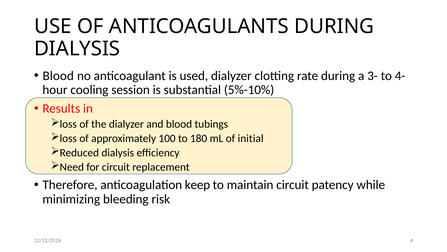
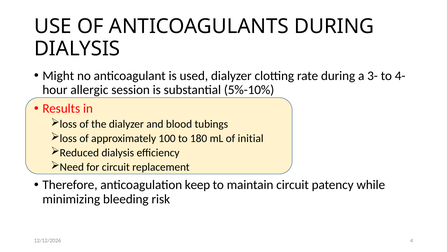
Blood at (58, 76): Blood -> Might
cooling: cooling -> allergic
